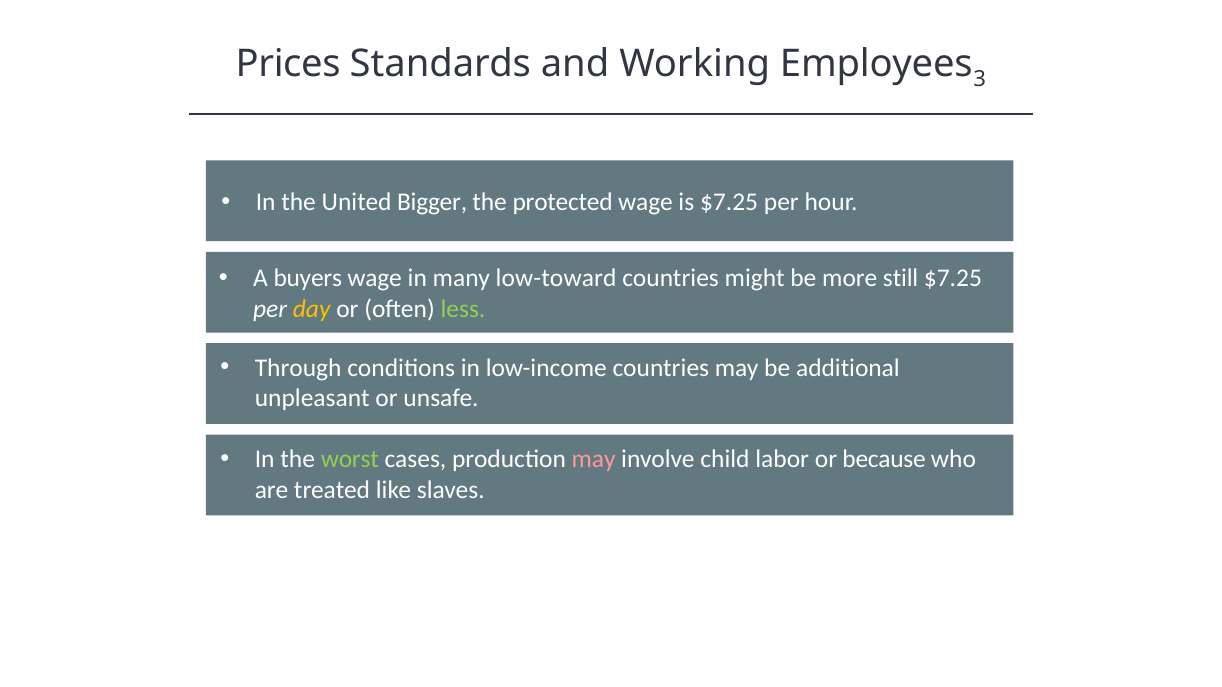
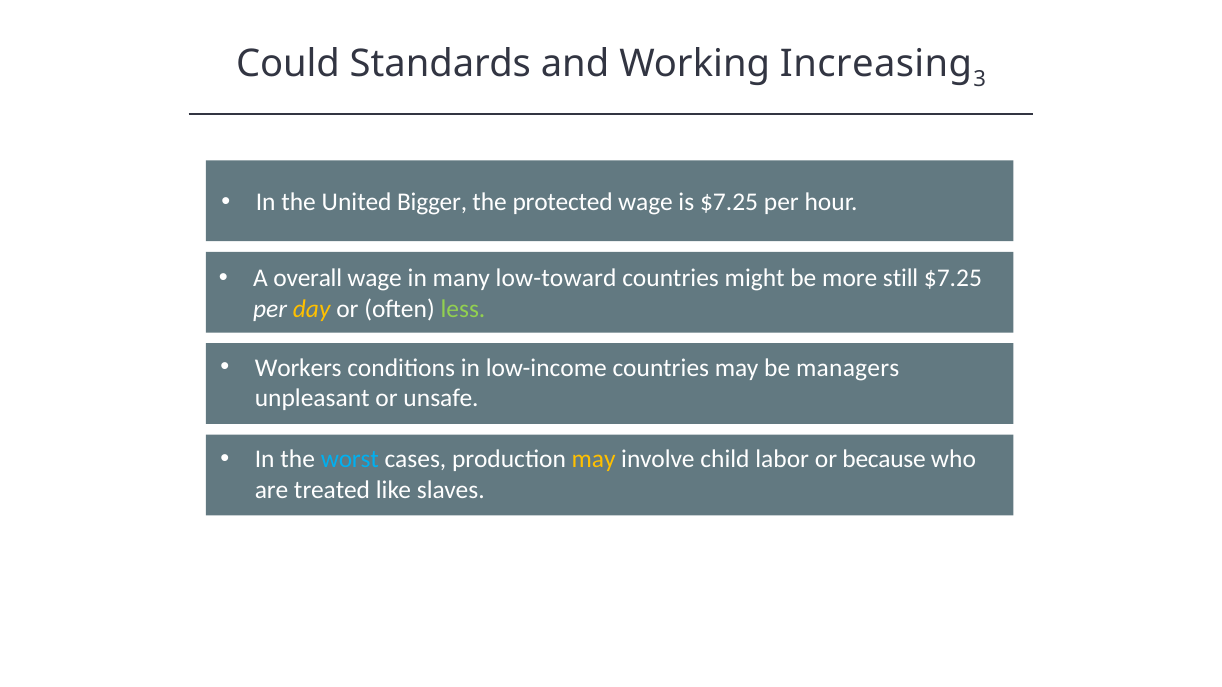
Prices: Prices -> Could
Employees: Employees -> Increasing
buyers: buyers -> overall
Through: Through -> Workers
additional: additional -> managers
worst colour: light green -> light blue
may at (594, 460) colour: pink -> yellow
